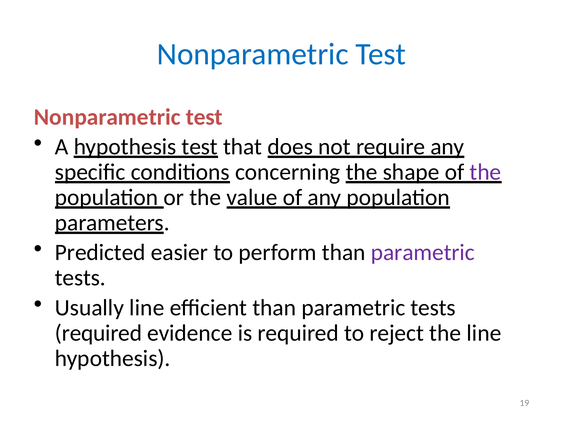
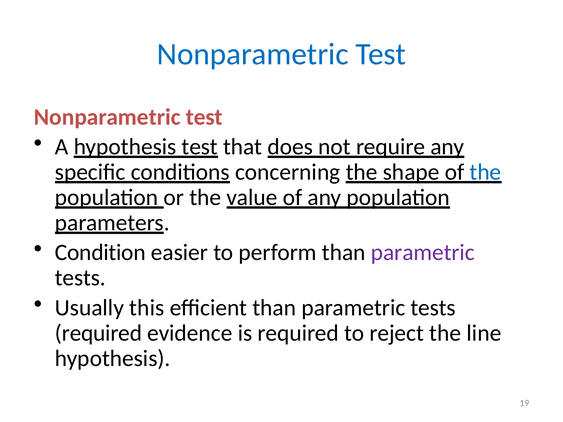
the at (485, 172) colour: purple -> blue
Predicted: Predicted -> Condition
Usually line: line -> this
